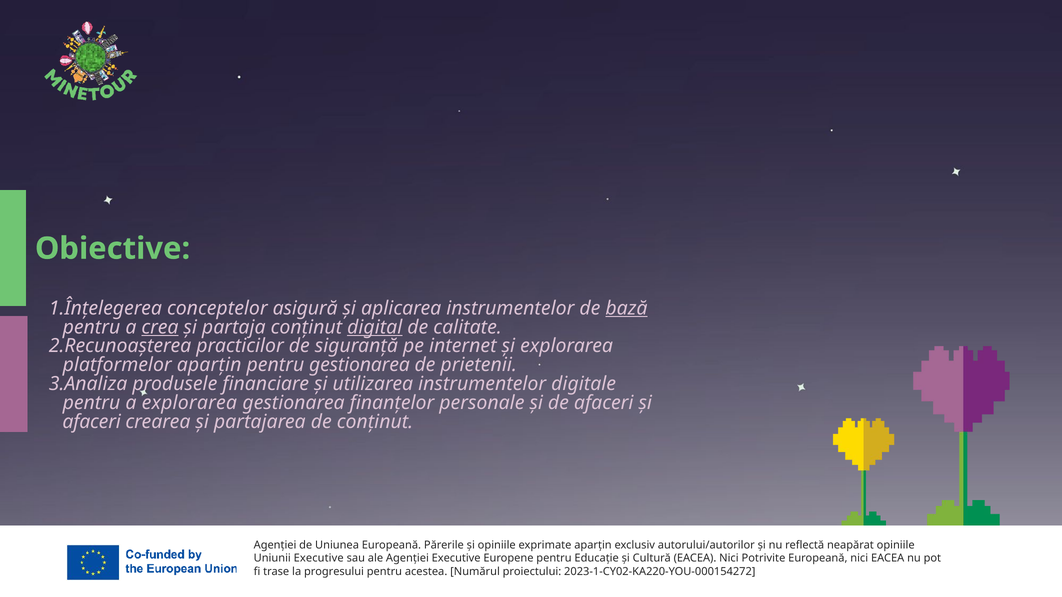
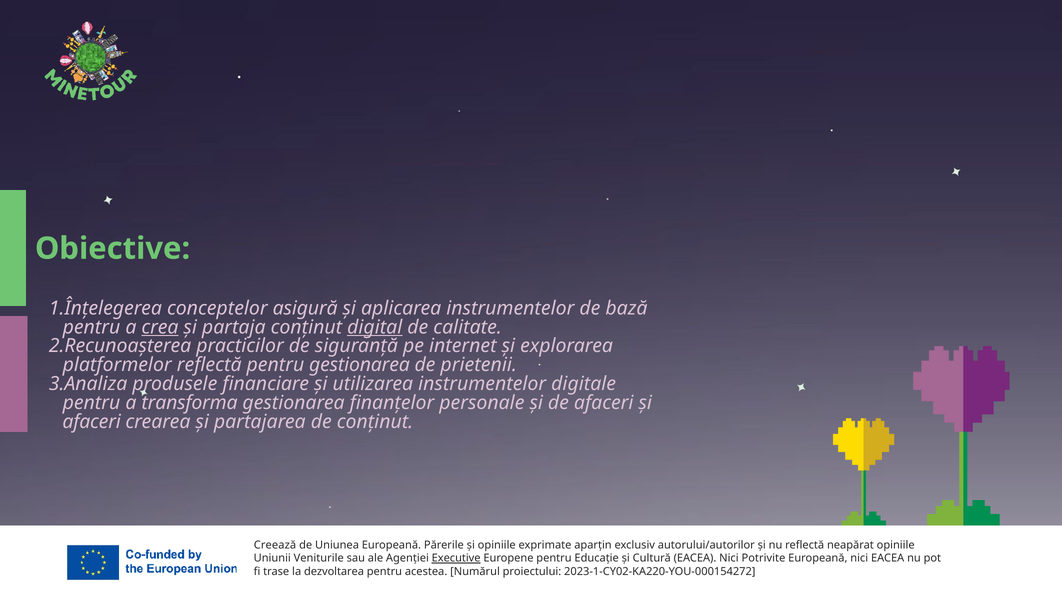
bază underline: present -> none
platformelor aparțin: aparțin -> reflectă
a explorarea: explorarea -> transforma
Agenției at (275, 545): Agenției -> Creează
Uniunii Executive: Executive -> Veniturile
Executive at (456, 559) underline: none -> present
progresului: progresului -> dezvoltarea
